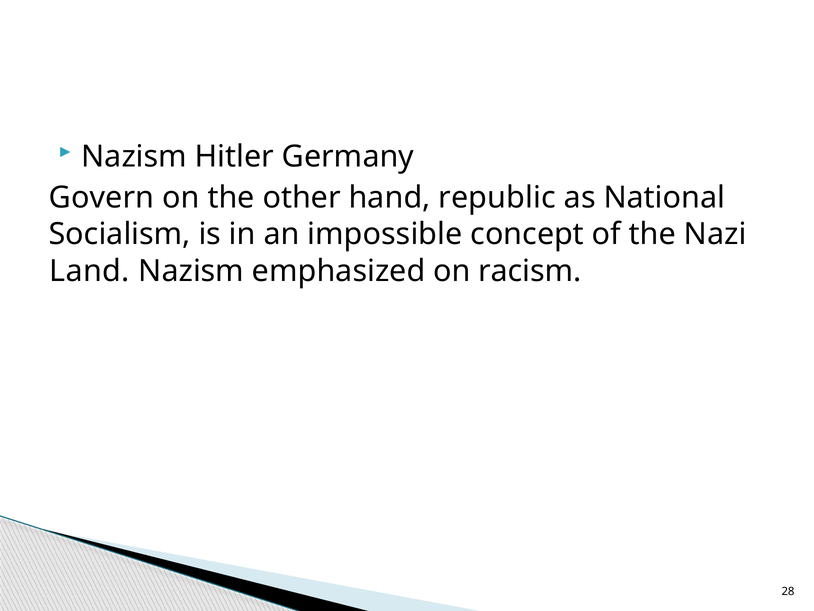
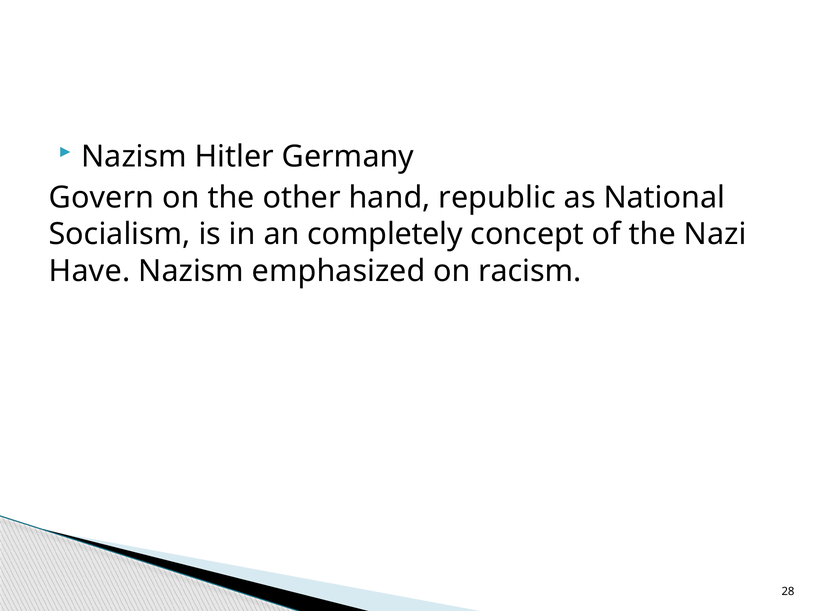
impossible: impossible -> completely
Land: Land -> Have
